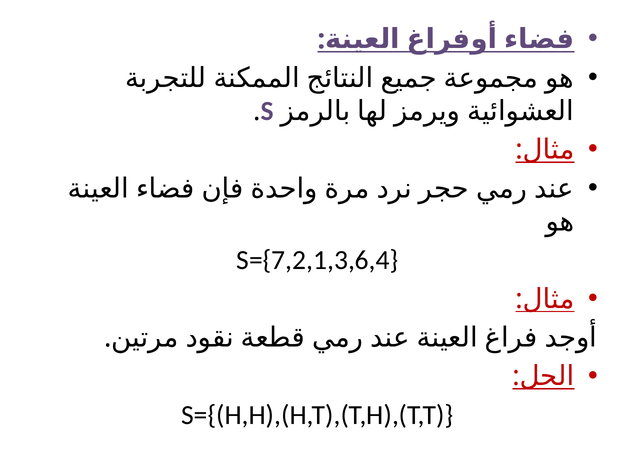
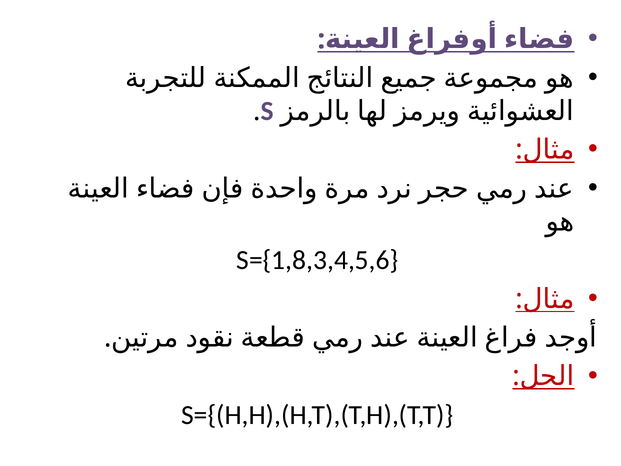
S={7,2,1,3,6,4: S={7,2,1,3,6,4 -> S={1,8,3,4,5,6
